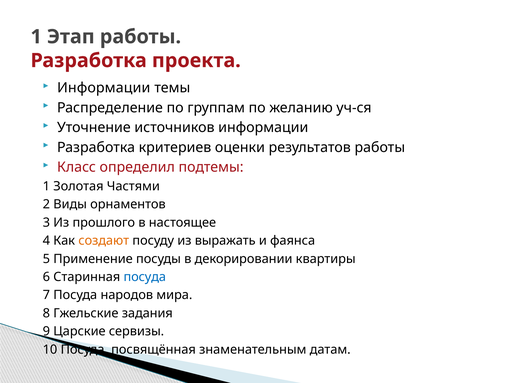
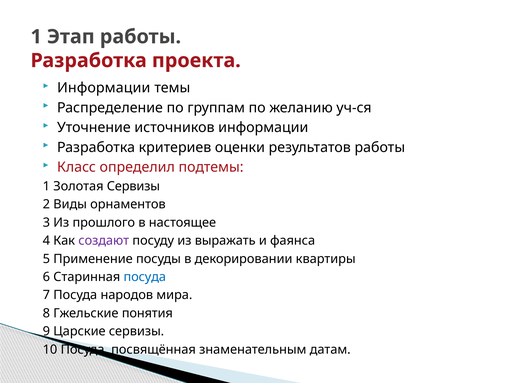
Золотая Частями: Частями -> Сервизы
создают colour: orange -> purple
задания: задания -> понятия
